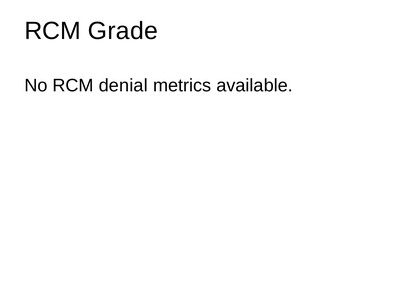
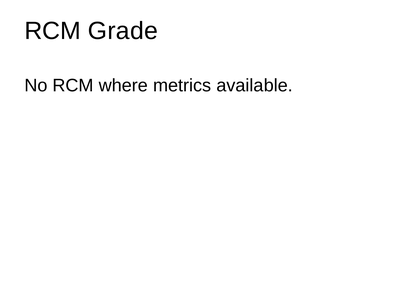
denial: denial -> where
